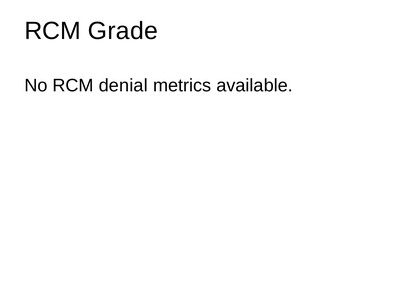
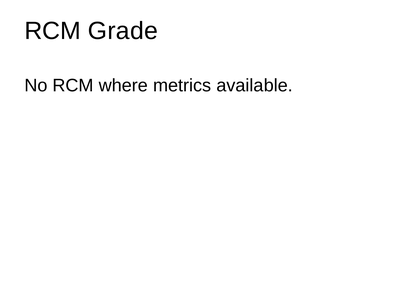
denial: denial -> where
